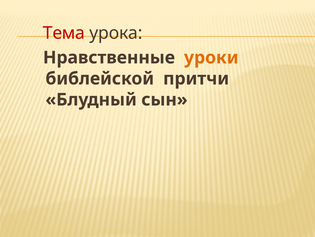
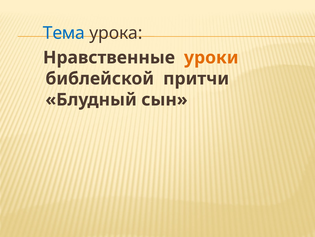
Тема colour: red -> blue
